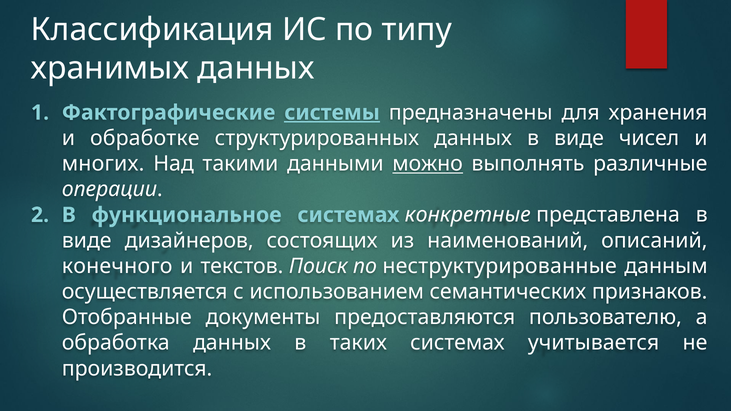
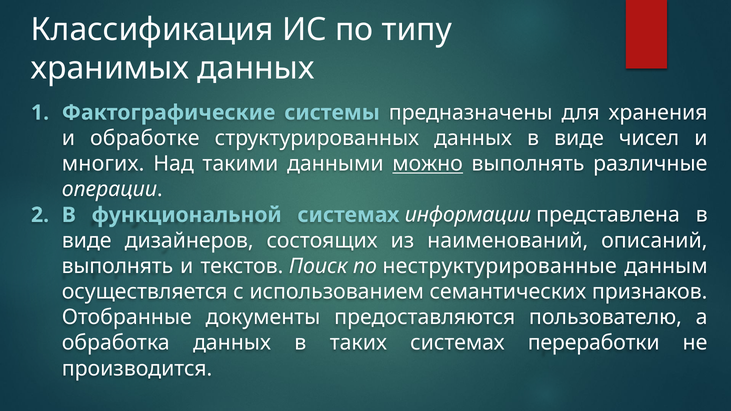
системы underline: present -> none
функциональное: функциональное -> функциональной
конкретные: конкретные -> информации
конечного at (117, 266): конечного -> выполнять
учитывается: учитывается -> переработки
